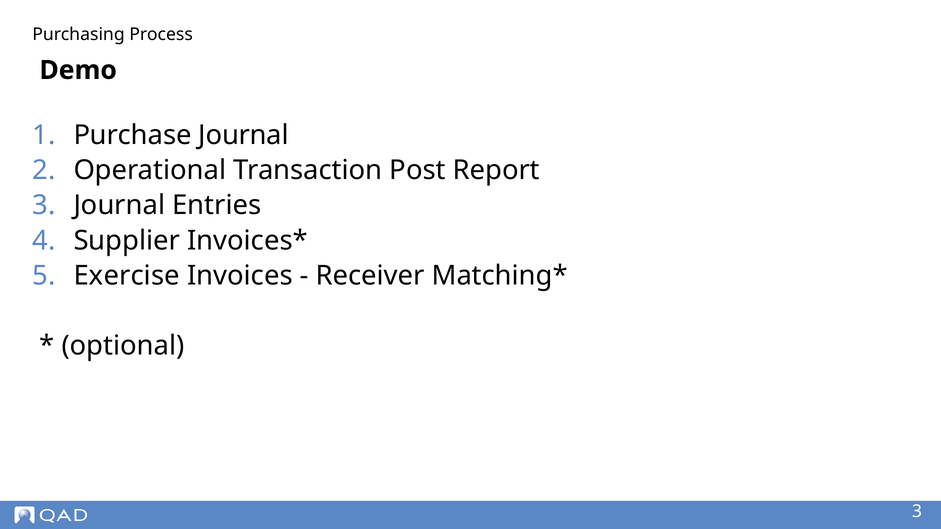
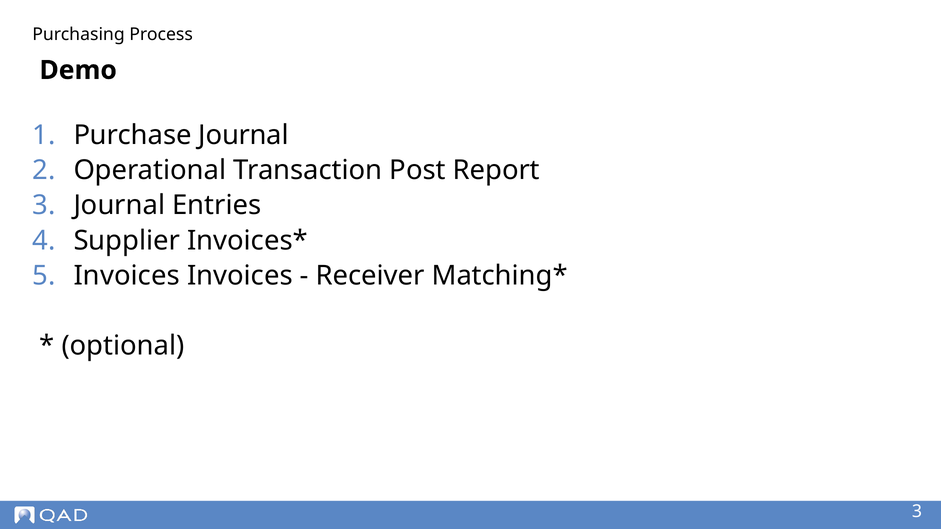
Exercise at (127, 276): Exercise -> Invoices
